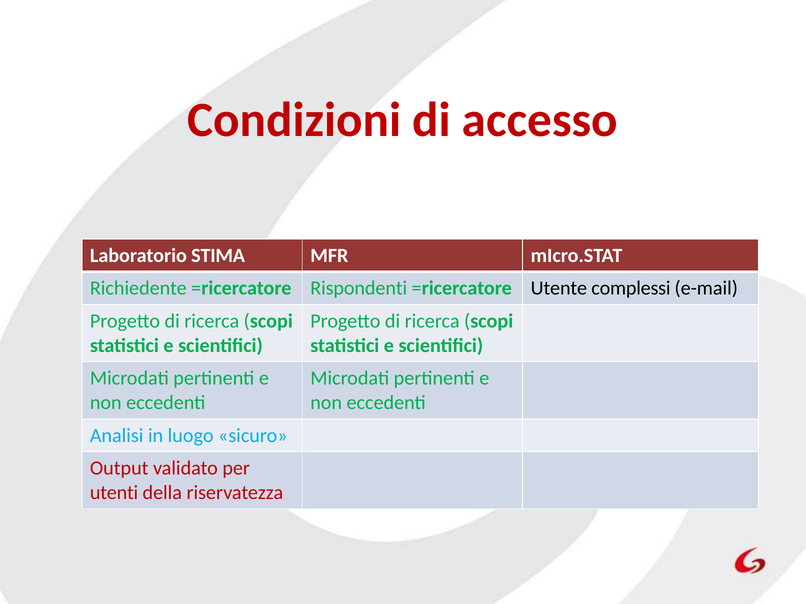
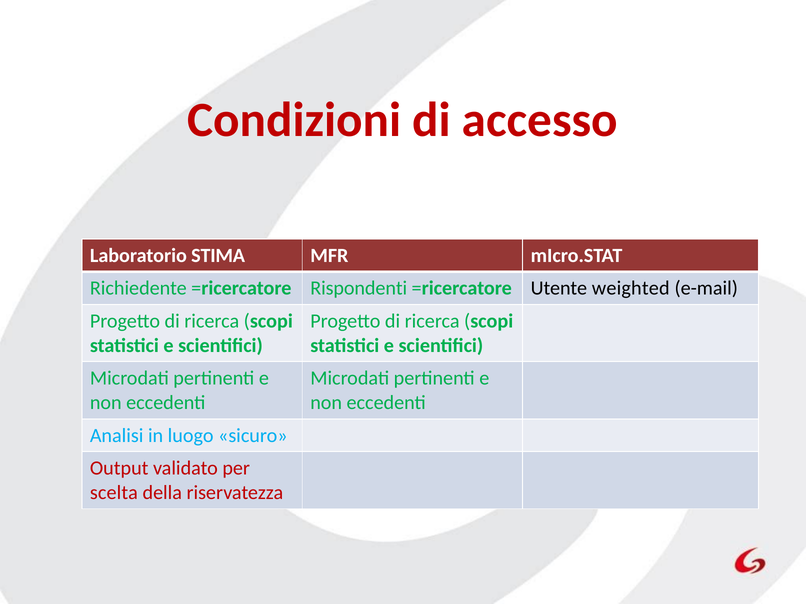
complessi: complessi -> weighted
utenti: utenti -> scelta
